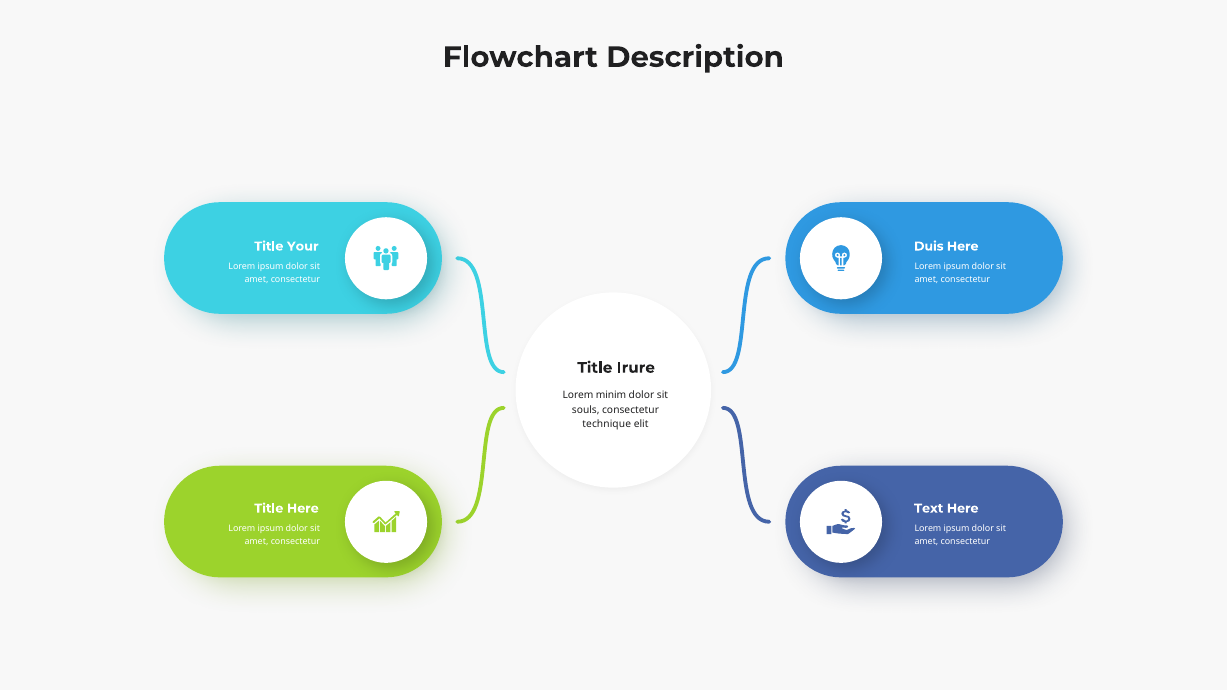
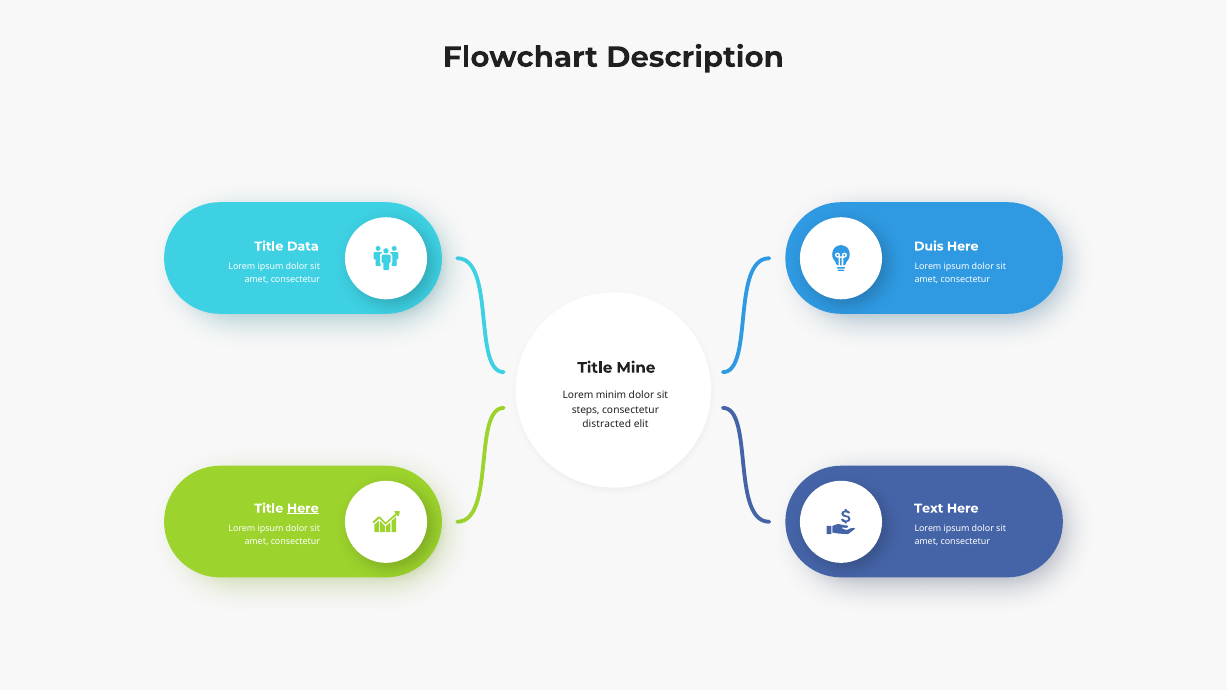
Your: Your -> Data
Irure: Irure -> Mine
souls: souls -> steps
technique: technique -> distracted
Here at (303, 509) underline: none -> present
